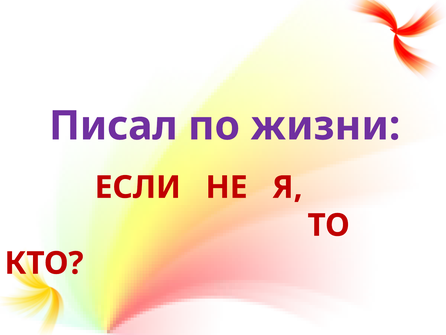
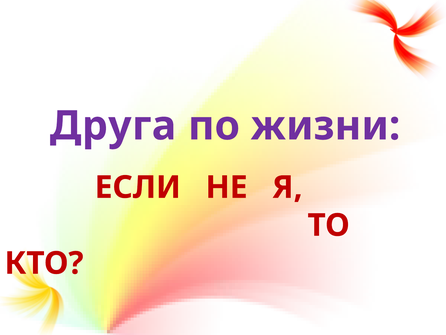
Писал: Писал -> Друга
